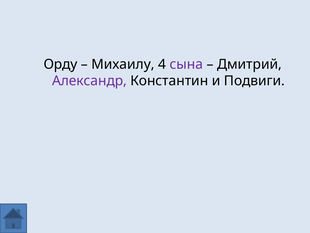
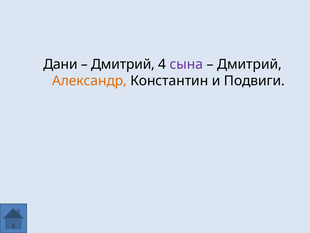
Орду: Орду -> Дани
Михаилу at (123, 64): Михаилу -> Дмитрий
Александр colour: purple -> orange
